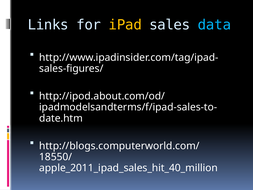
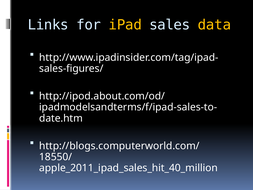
data colour: light blue -> yellow
